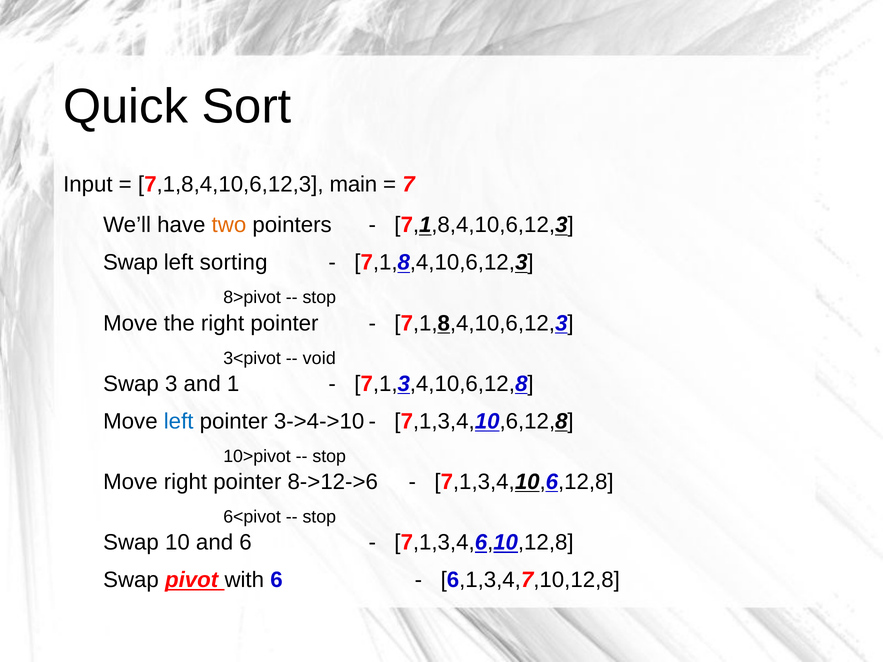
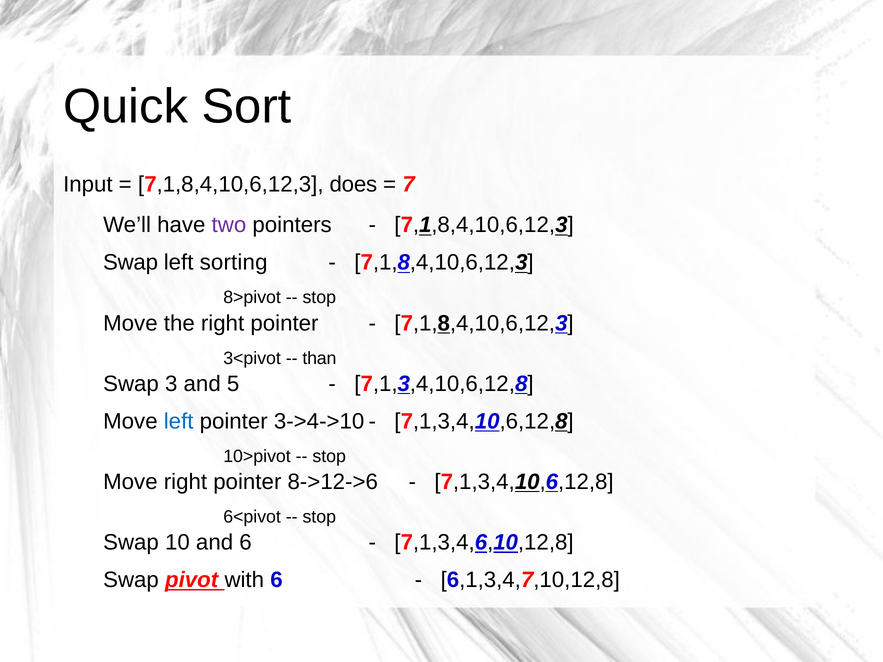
main: main -> does
two colour: orange -> purple
void: void -> than
1: 1 -> 5
